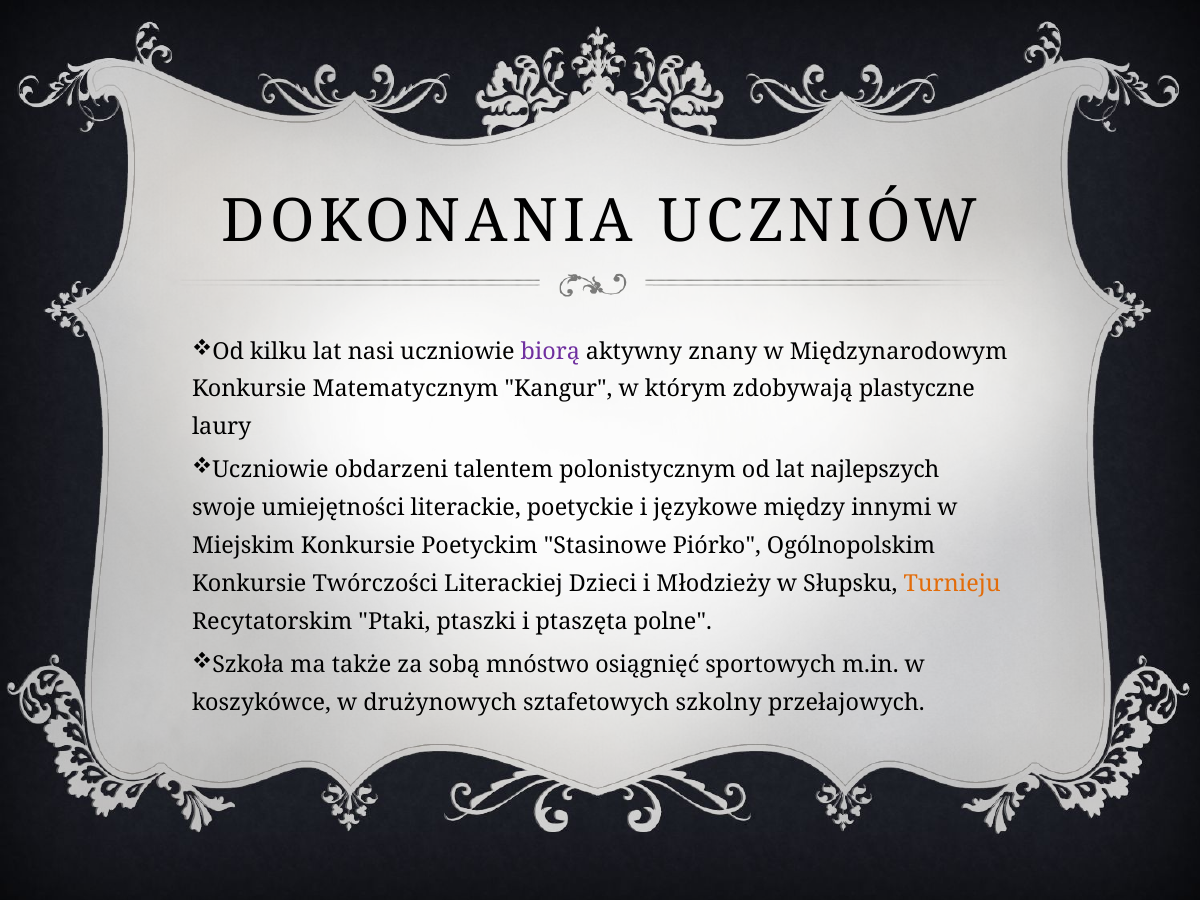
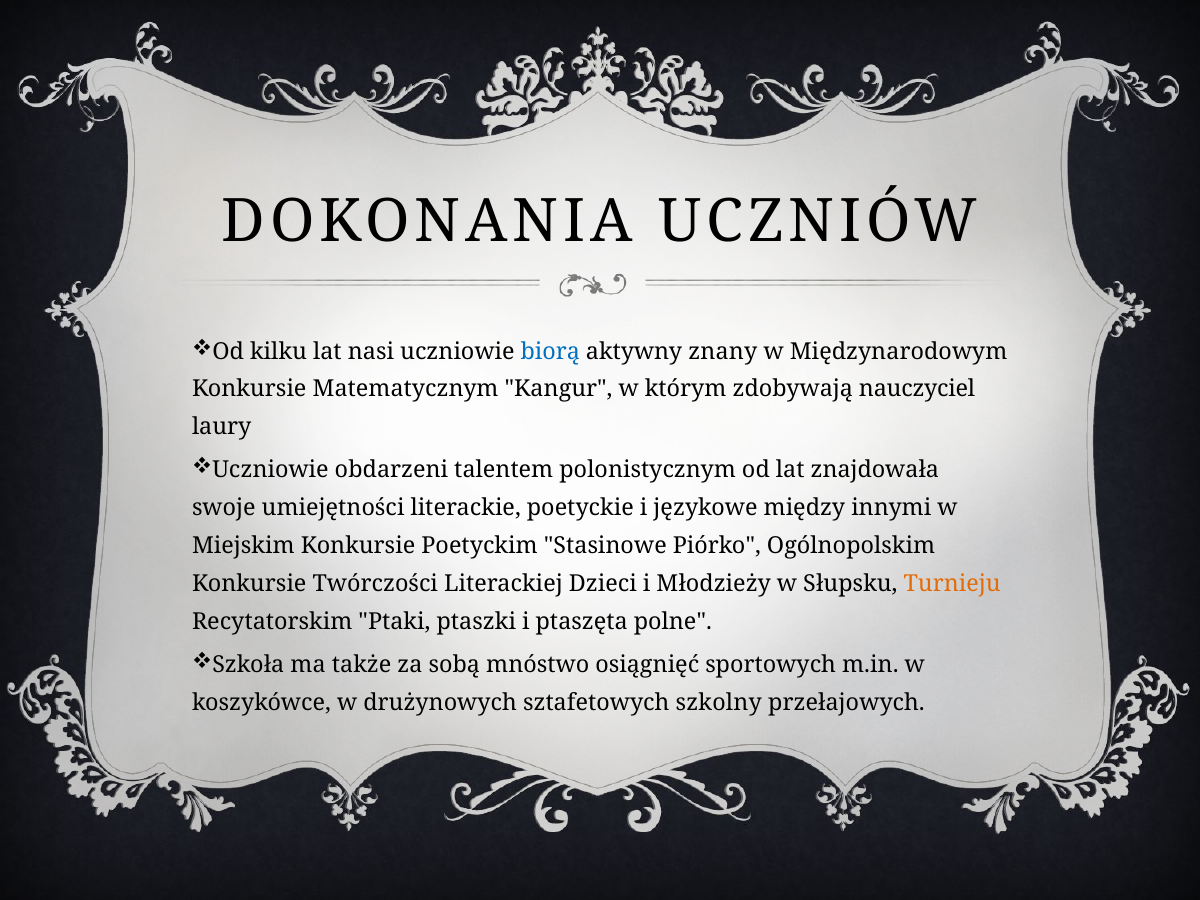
biorą colour: purple -> blue
plastyczne: plastyczne -> nauczyciel
najlepszych: najlepszych -> znajdowała
